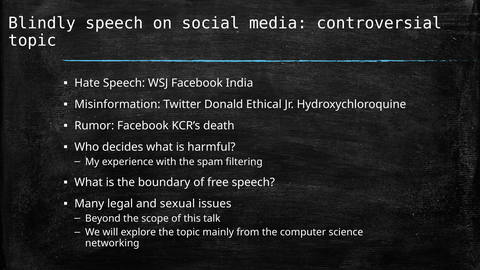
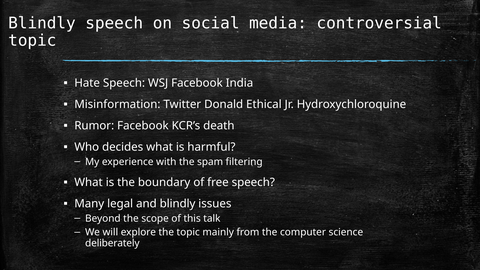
and sexual: sexual -> blindly
networking: networking -> deliberately
